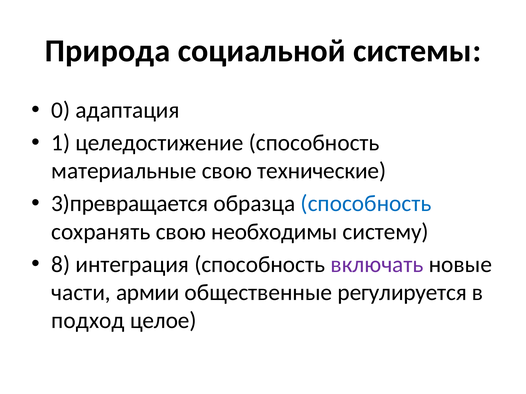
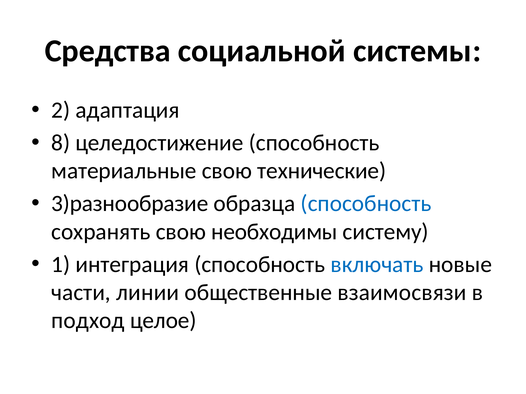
Природа: Природа -> Средства
0: 0 -> 2
1: 1 -> 8
3)превращается: 3)превращается -> 3)разнообразие
8: 8 -> 1
включать colour: purple -> blue
армии: армии -> линии
регулируется: регулируется -> взаимосвязи
